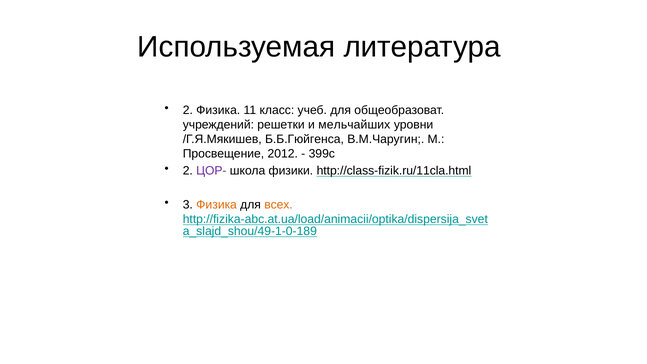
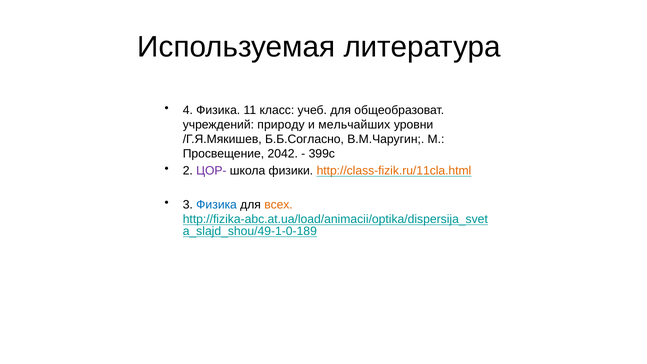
2 at (188, 110): 2 -> 4
решетки: решетки -> природу
Б.Б.Гюйгенса: Б.Б.Гюйгенса -> Б.Б.Согласно
2012: 2012 -> 2042
http://class-fizik.ru/11cla.html colour: black -> orange
Физика at (217, 205) colour: orange -> blue
